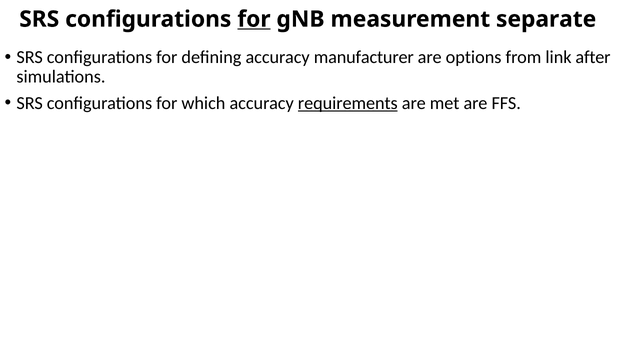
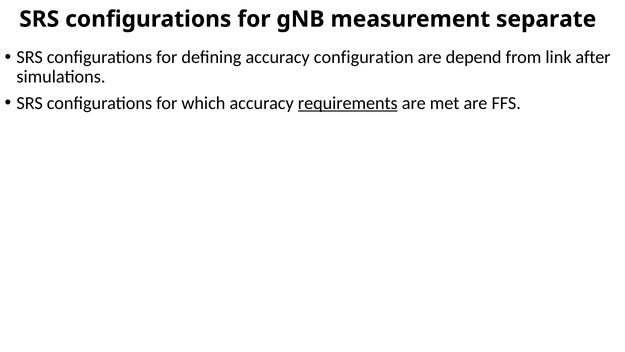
for at (254, 19) underline: present -> none
manufacturer: manufacturer -> configuration
options: options -> depend
